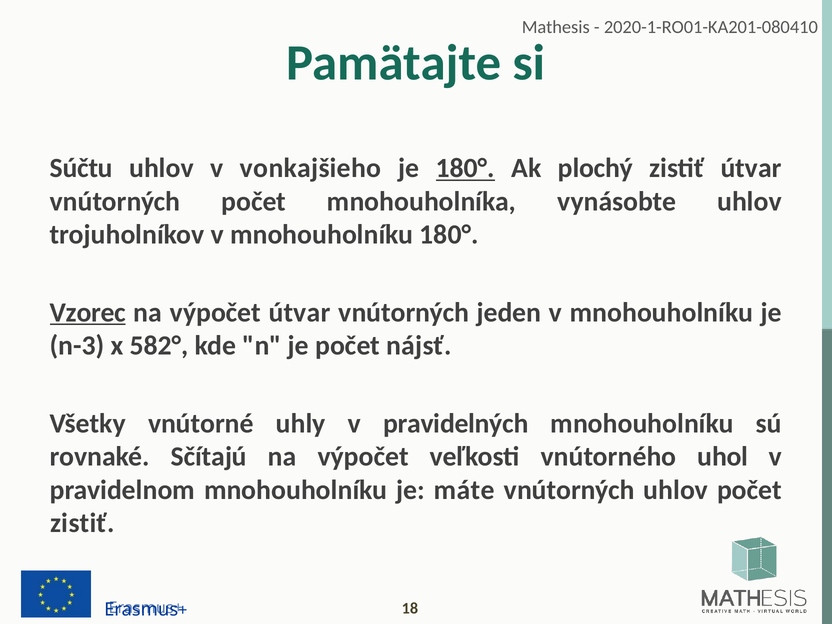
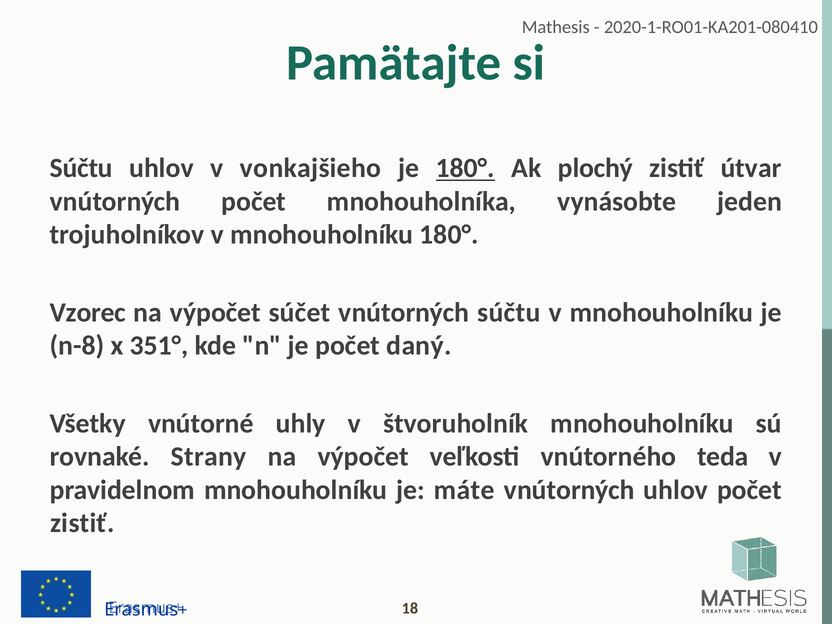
vynásobte uhlov: uhlov -> jeden
Vzorec underline: present -> none
výpočet útvar: útvar -> súčet
vnútorných jeden: jeden -> súčtu
n-3: n-3 -> n-8
582°: 582° -> 351°
nájsť: nájsť -> daný
pravidelných: pravidelných -> štvoruholník
Sčítajú: Sčítajú -> Strany
uhol: uhol -> teda
